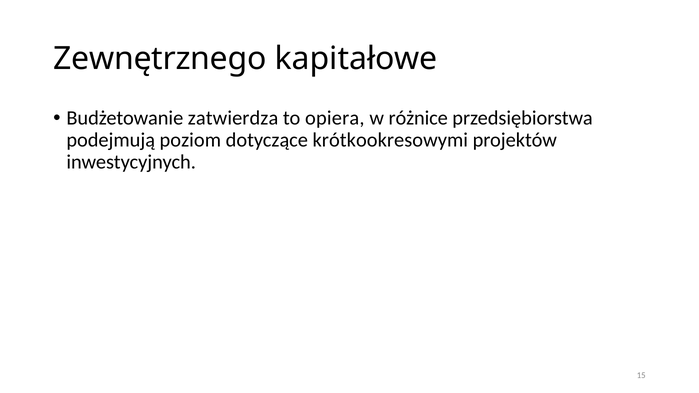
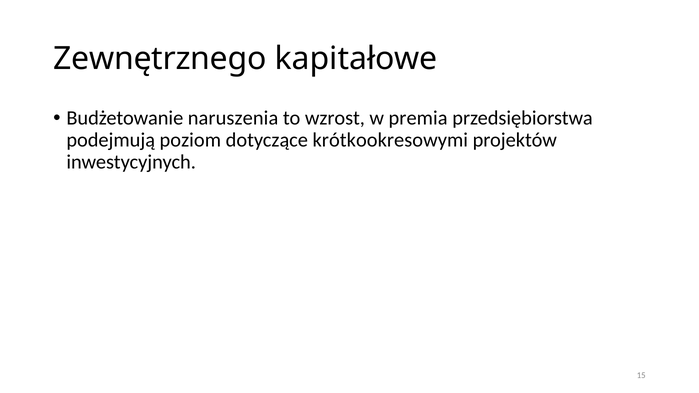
zatwierdza: zatwierdza -> naruszenia
opiera: opiera -> wzrost
różnice: różnice -> premia
